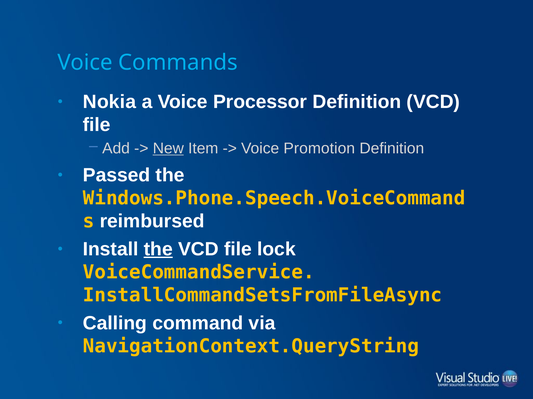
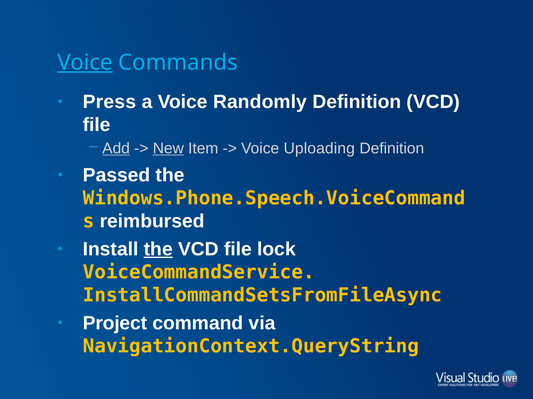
Voice at (85, 63) underline: none -> present
Nokia: Nokia -> Press
Processor: Processor -> Randomly
Add underline: none -> present
Promotion: Promotion -> Uploading
Calling: Calling -> Project
